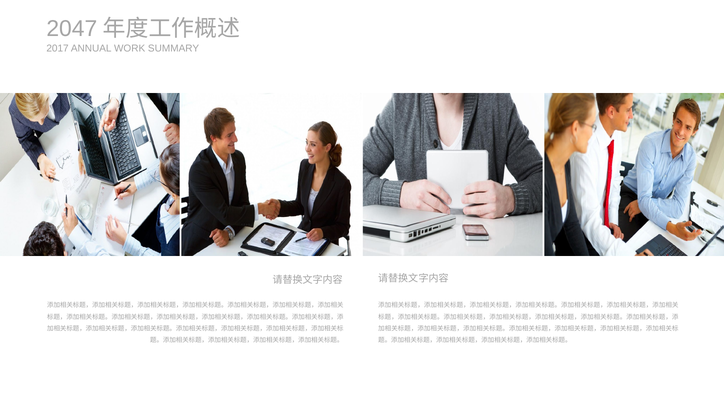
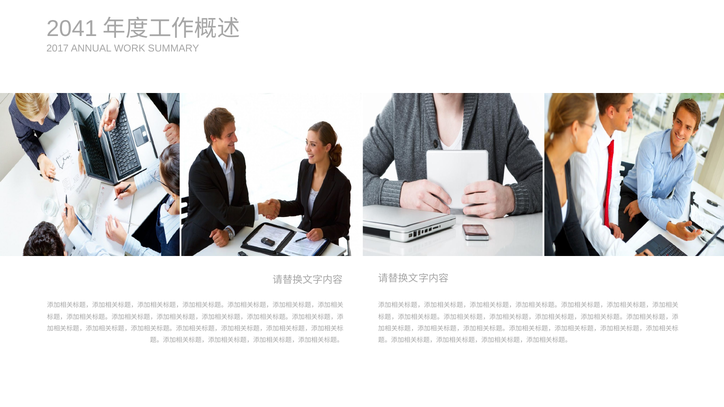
2047: 2047 -> 2041
